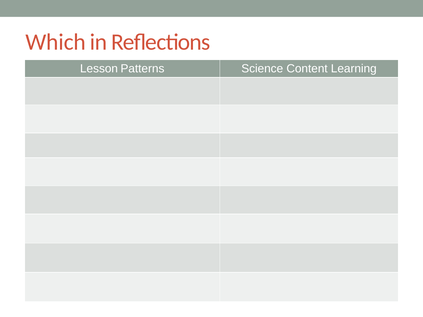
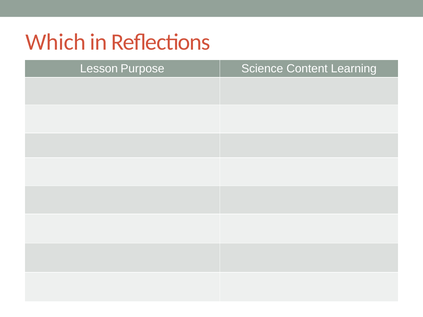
Patterns: Patterns -> Purpose
